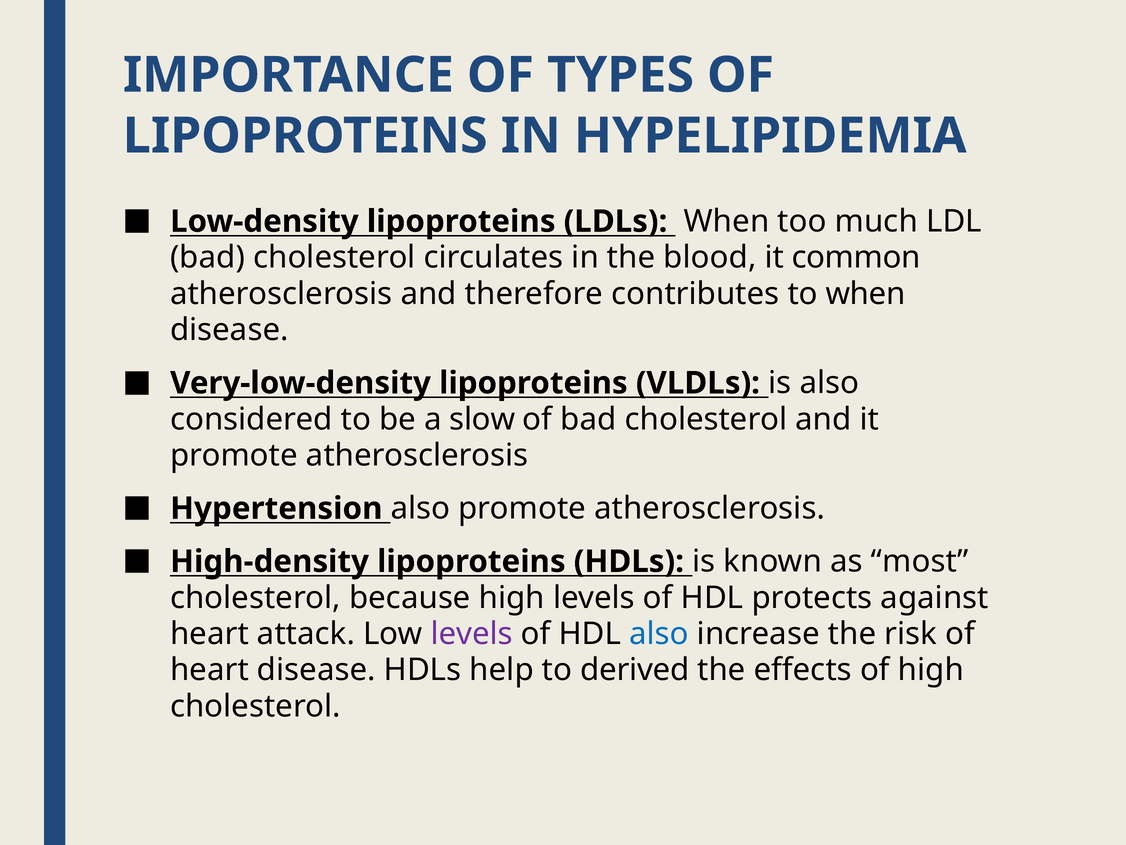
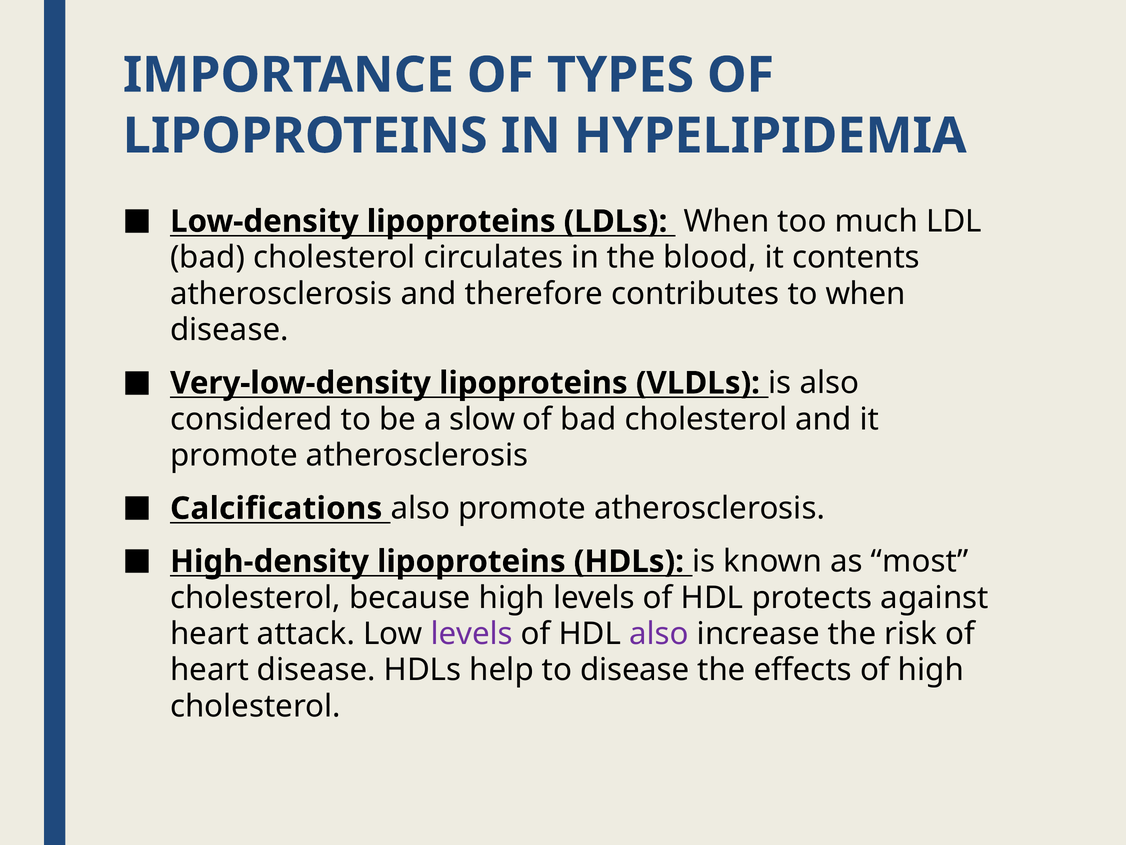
common: common -> contents
Hypertension: Hypertension -> Calcifications
also at (659, 634) colour: blue -> purple
to derived: derived -> disease
